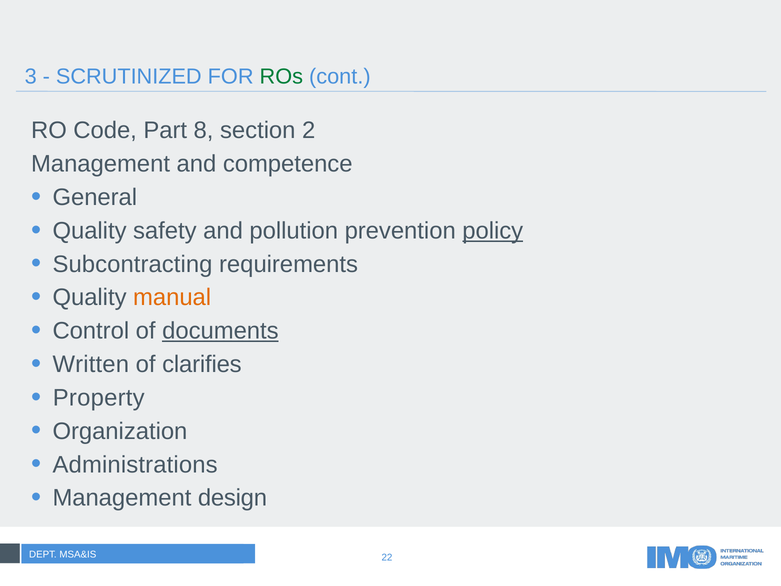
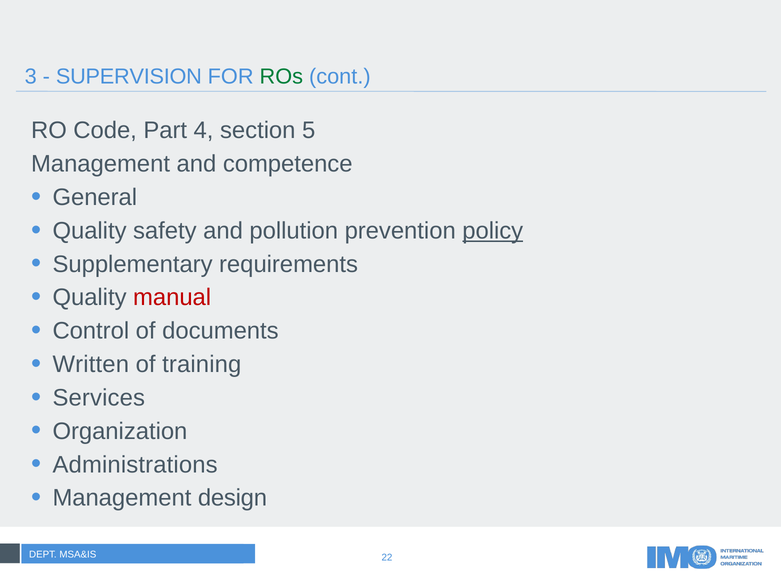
SCRUTINIZED: SCRUTINIZED -> SUPERVISION
8: 8 -> 4
2: 2 -> 5
Subcontracting: Subcontracting -> Supplementary
manual colour: orange -> red
documents underline: present -> none
clarifies: clarifies -> training
Property: Property -> Services
